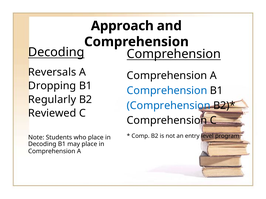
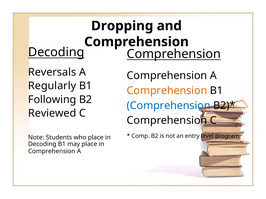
Approach: Approach -> Dropping
Dropping: Dropping -> Regularly
Comprehension at (167, 91) colour: blue -> orange
Regularly: Regularly -> Following
